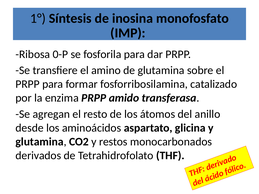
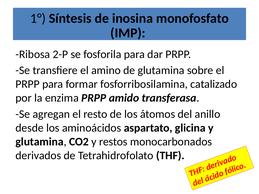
0-P: 0-P -> 2-P
